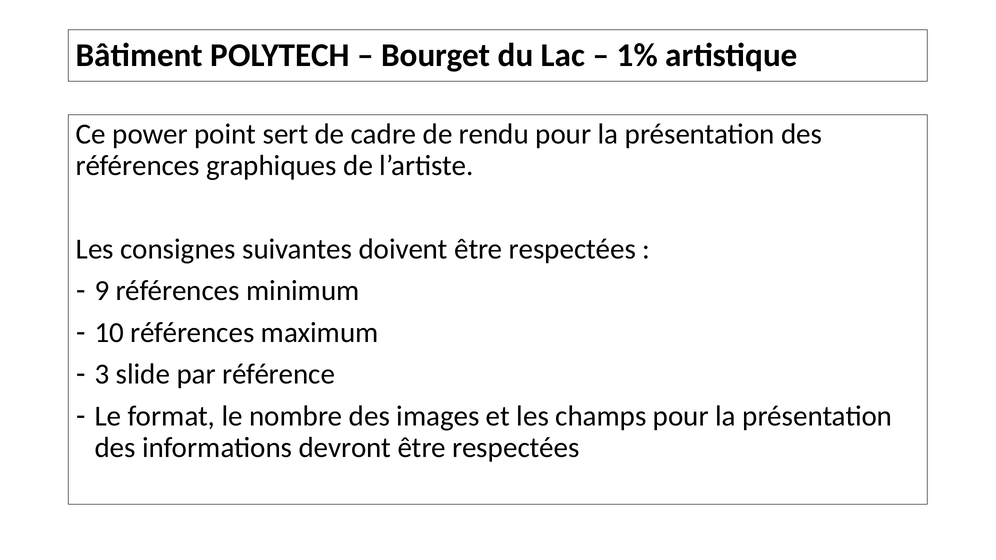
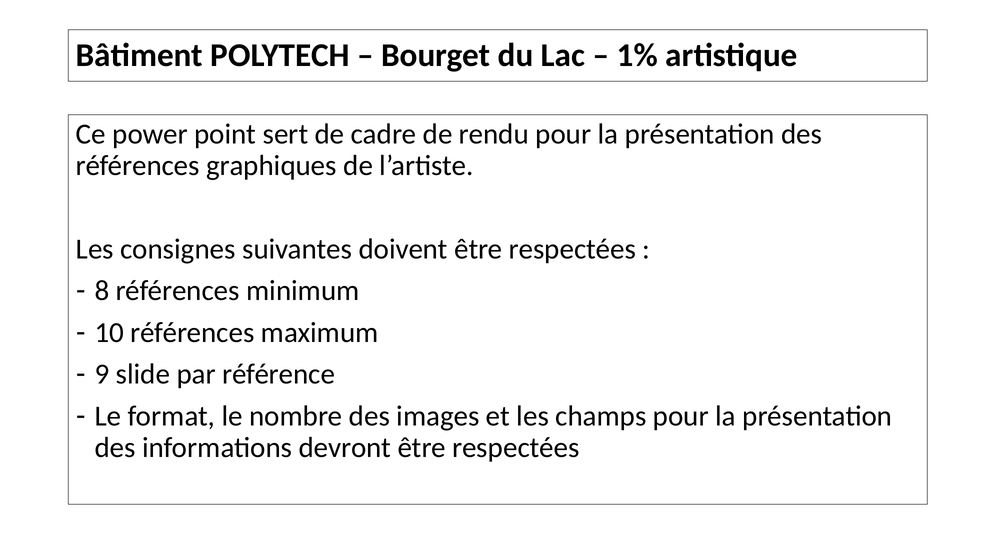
9: 9 -> 8
3: 3 -> 9
